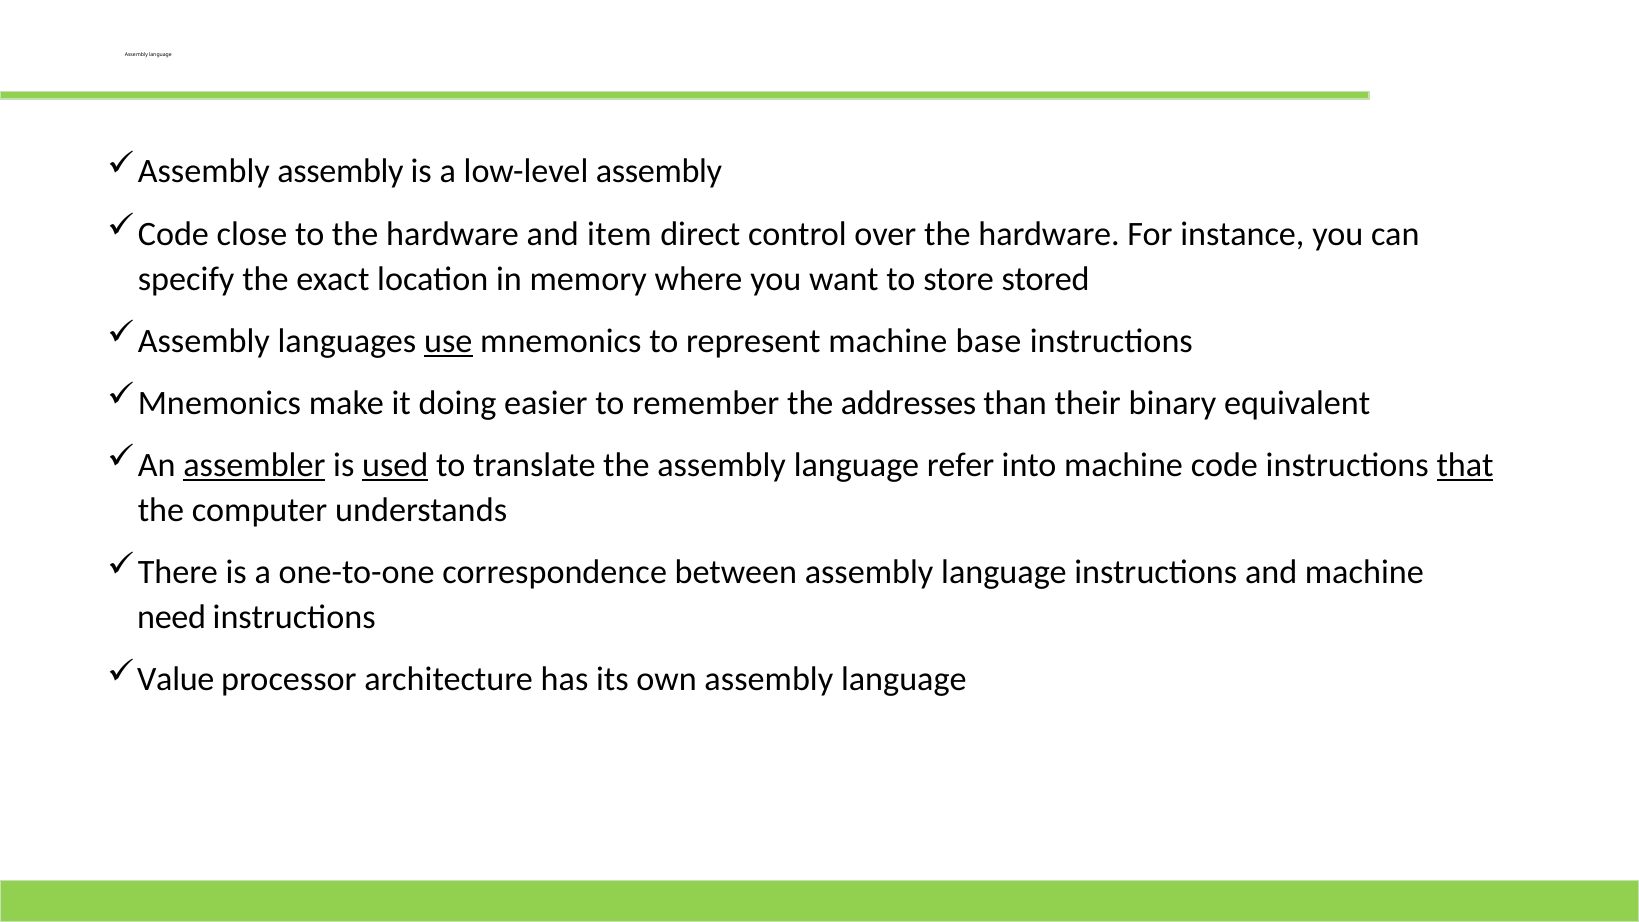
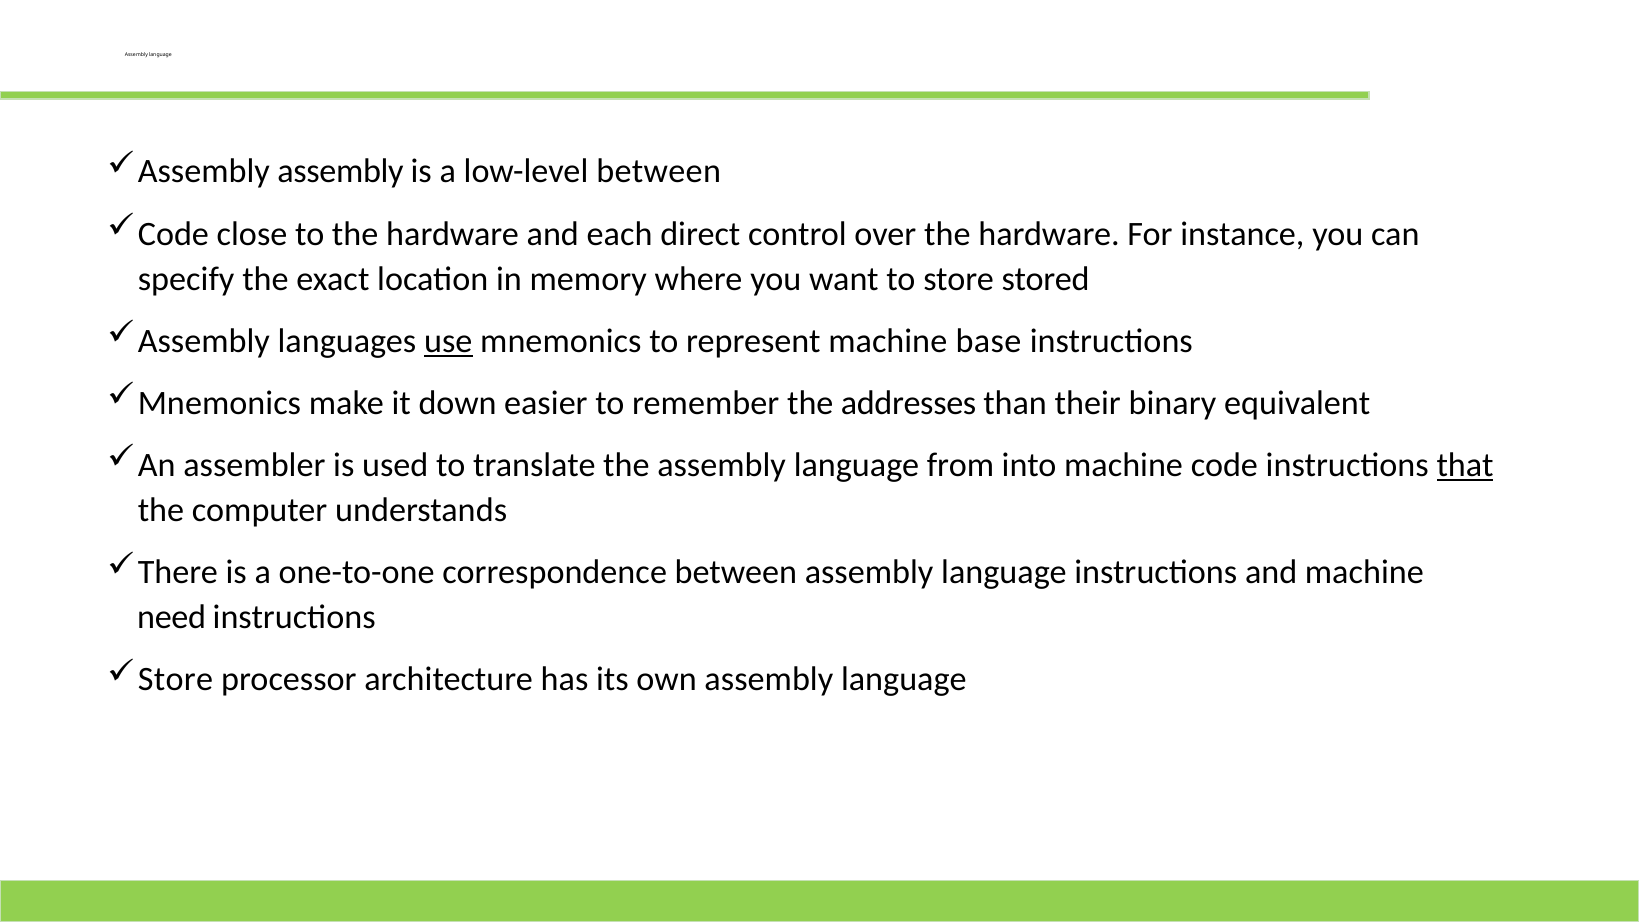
low-level assembly: assembly -> between
item: item -> each
doing: doing -> down
assembler underline: present -> none
used underline: present -> none
refer: refer -> from
Value at (176, 680): Value -> Store
